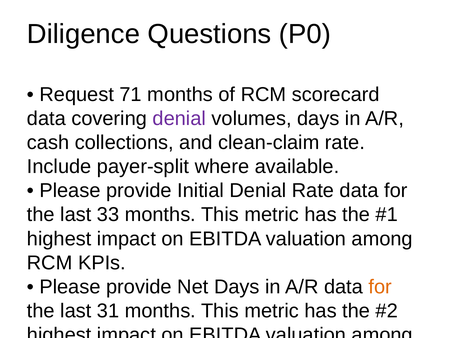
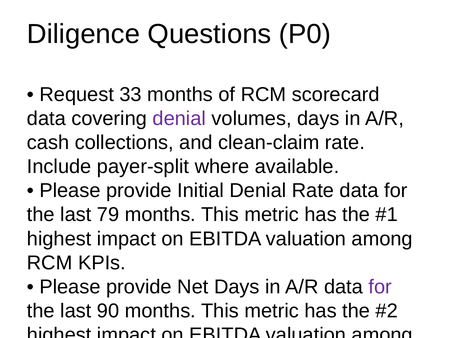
71: 71 -> 33
33: 33 -> 79
for at (380, 286) colour: orange -> purple
31: 31 -> 90
